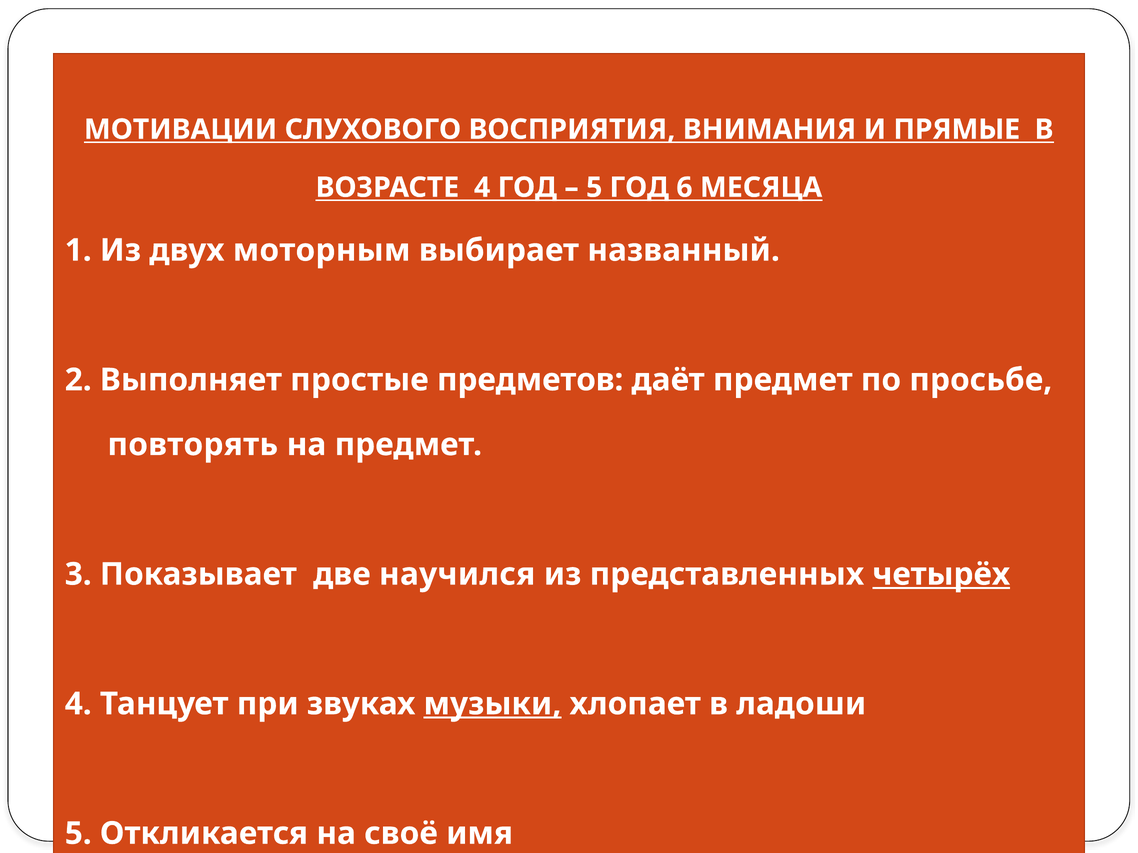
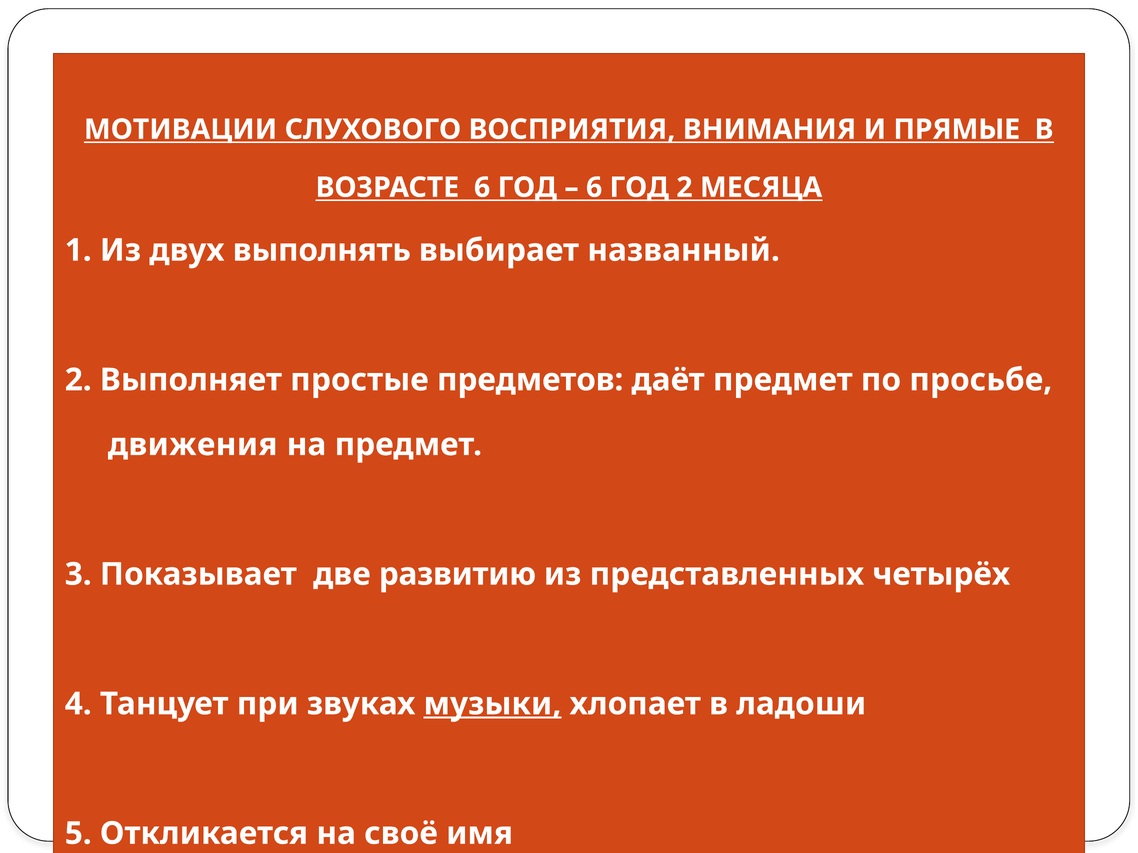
ВОЗРАСТЕ 4: 4 -> 6
5 at (594, 188): 5 -> 6
ГОД 6: 6 -> 2
моторным: моторным -> выполнять
повторять: повторять -> движения
научился: научился -> развитию
четырёх underline: present -> none
